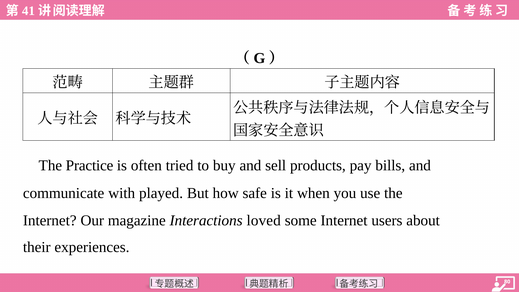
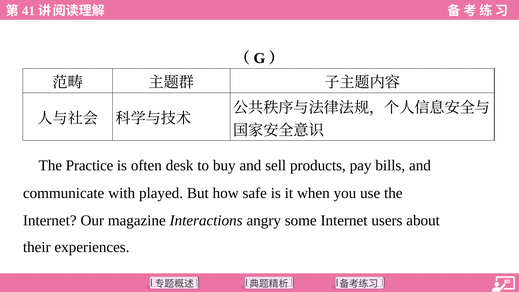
tried: tried -> desk
loved: loved -> angry
